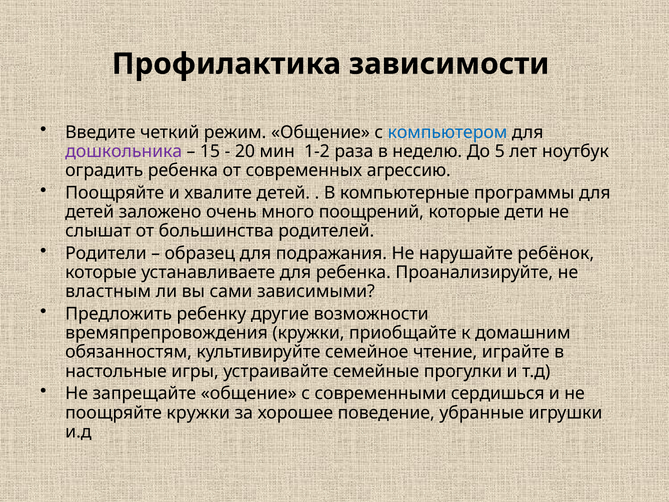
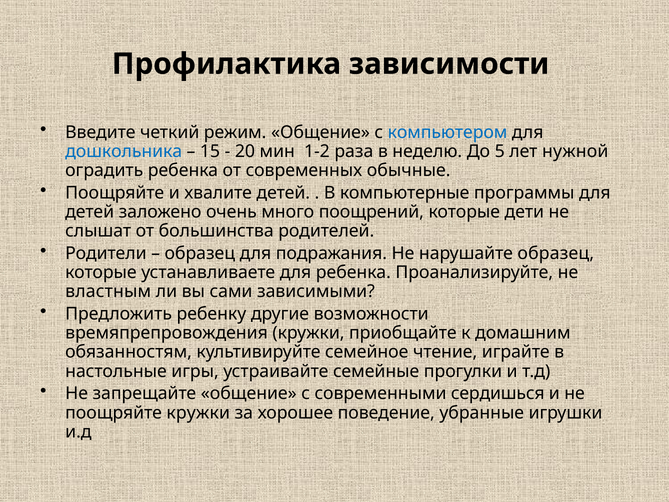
дошкольника colour: purple -> blue
ноутбук: ноутбук -> нужной
агрессию: агрессию -> обычные
нарушайте ребёнок: ребёнок -> образец
